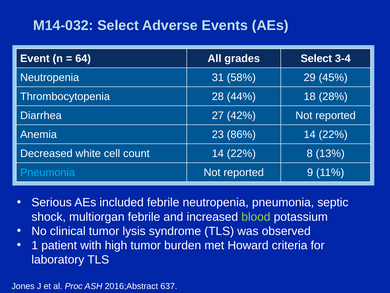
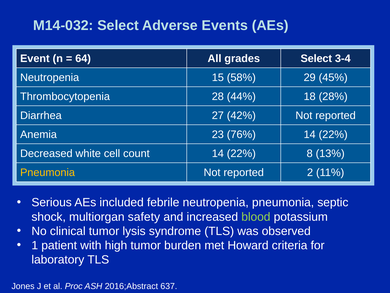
31: 31 -> 15
86%: 86% -> 76%
Pneumonia at (48, 172) colour: light blue -> yellow
9: 9 -> 2
multiorgan febrile: febrile -> safety
